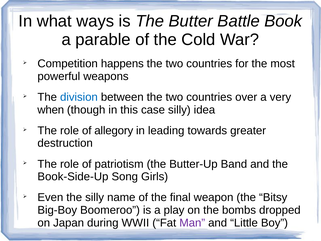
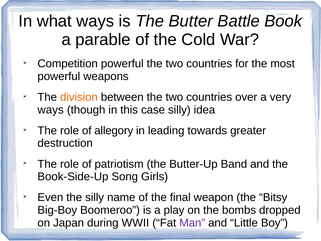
Competition happens: happens -> powerful
division colour: blue -> orange
when at (51, 110): when -> ways
